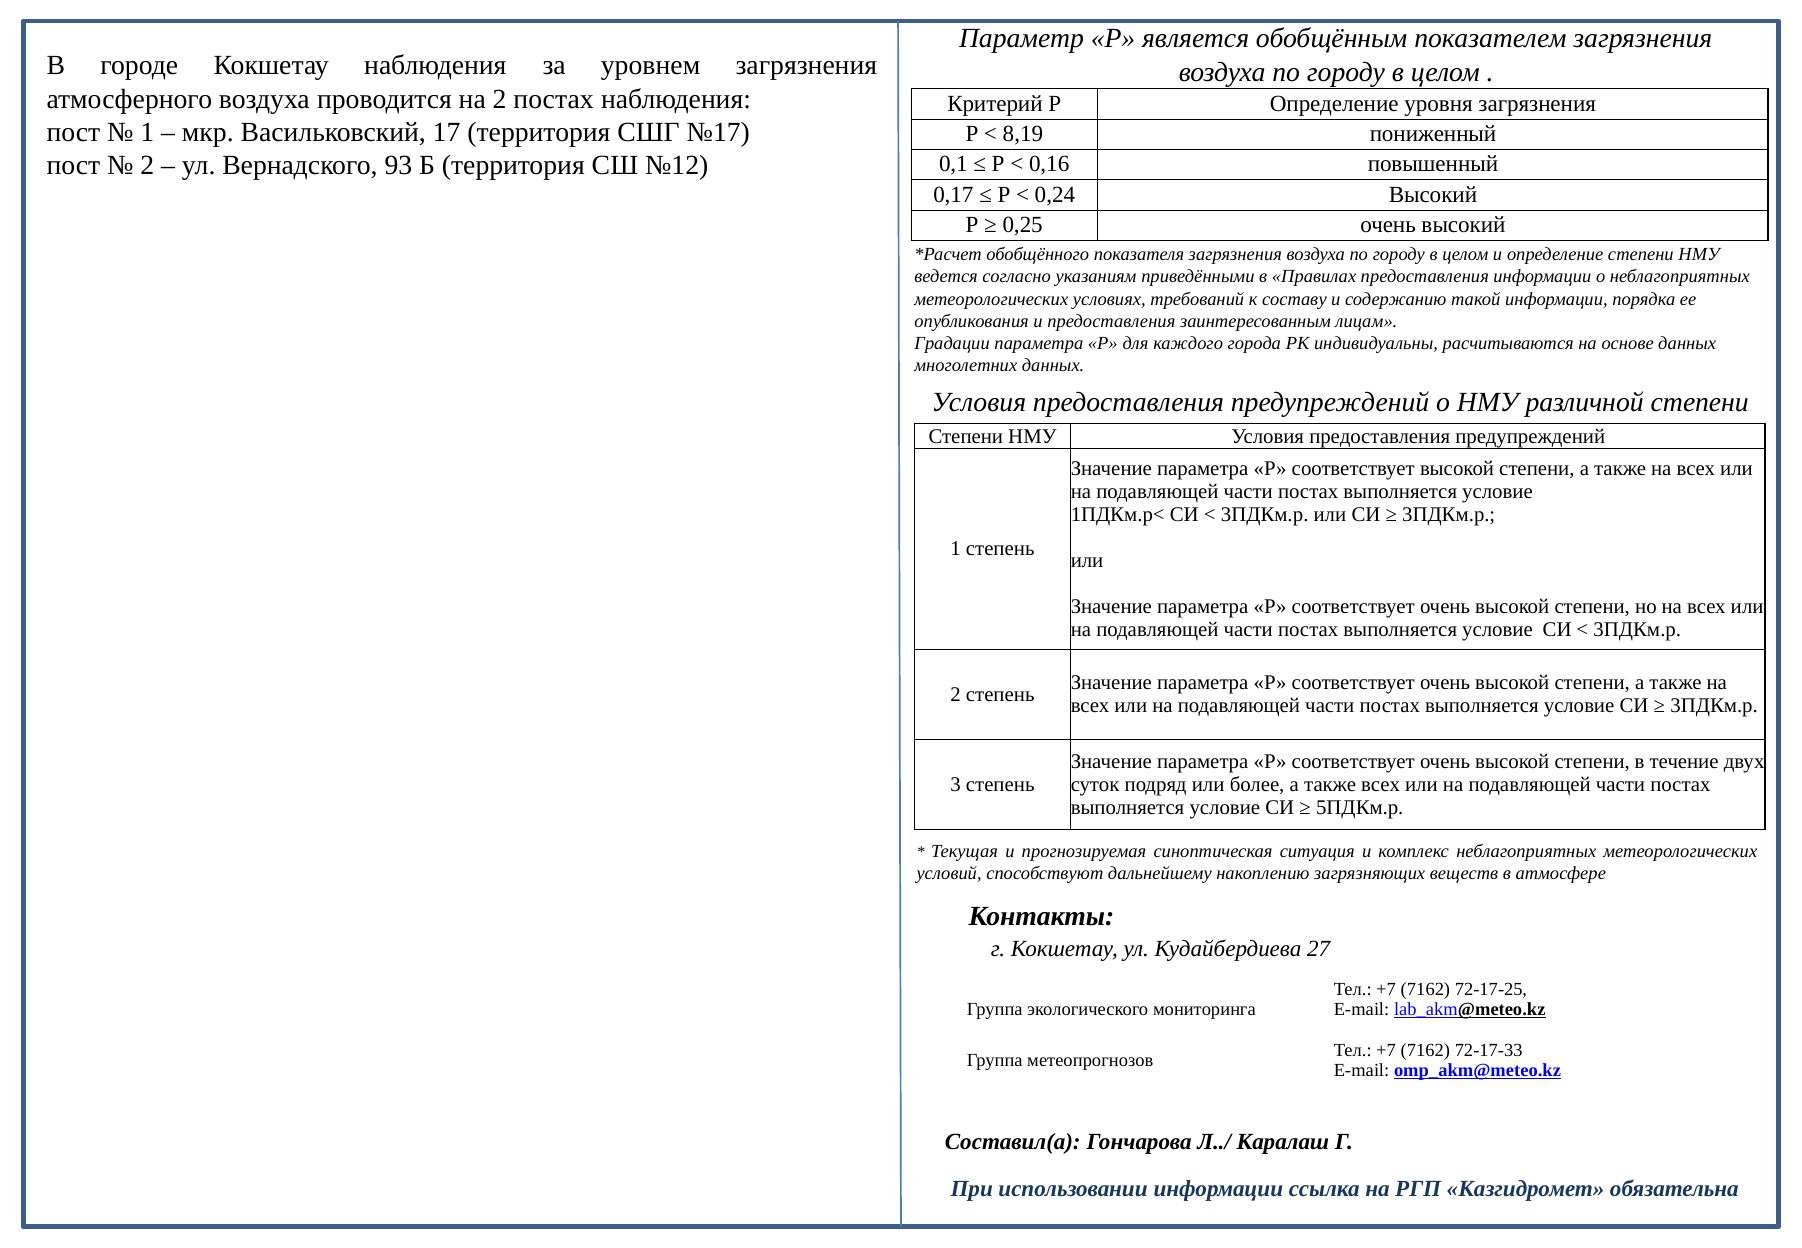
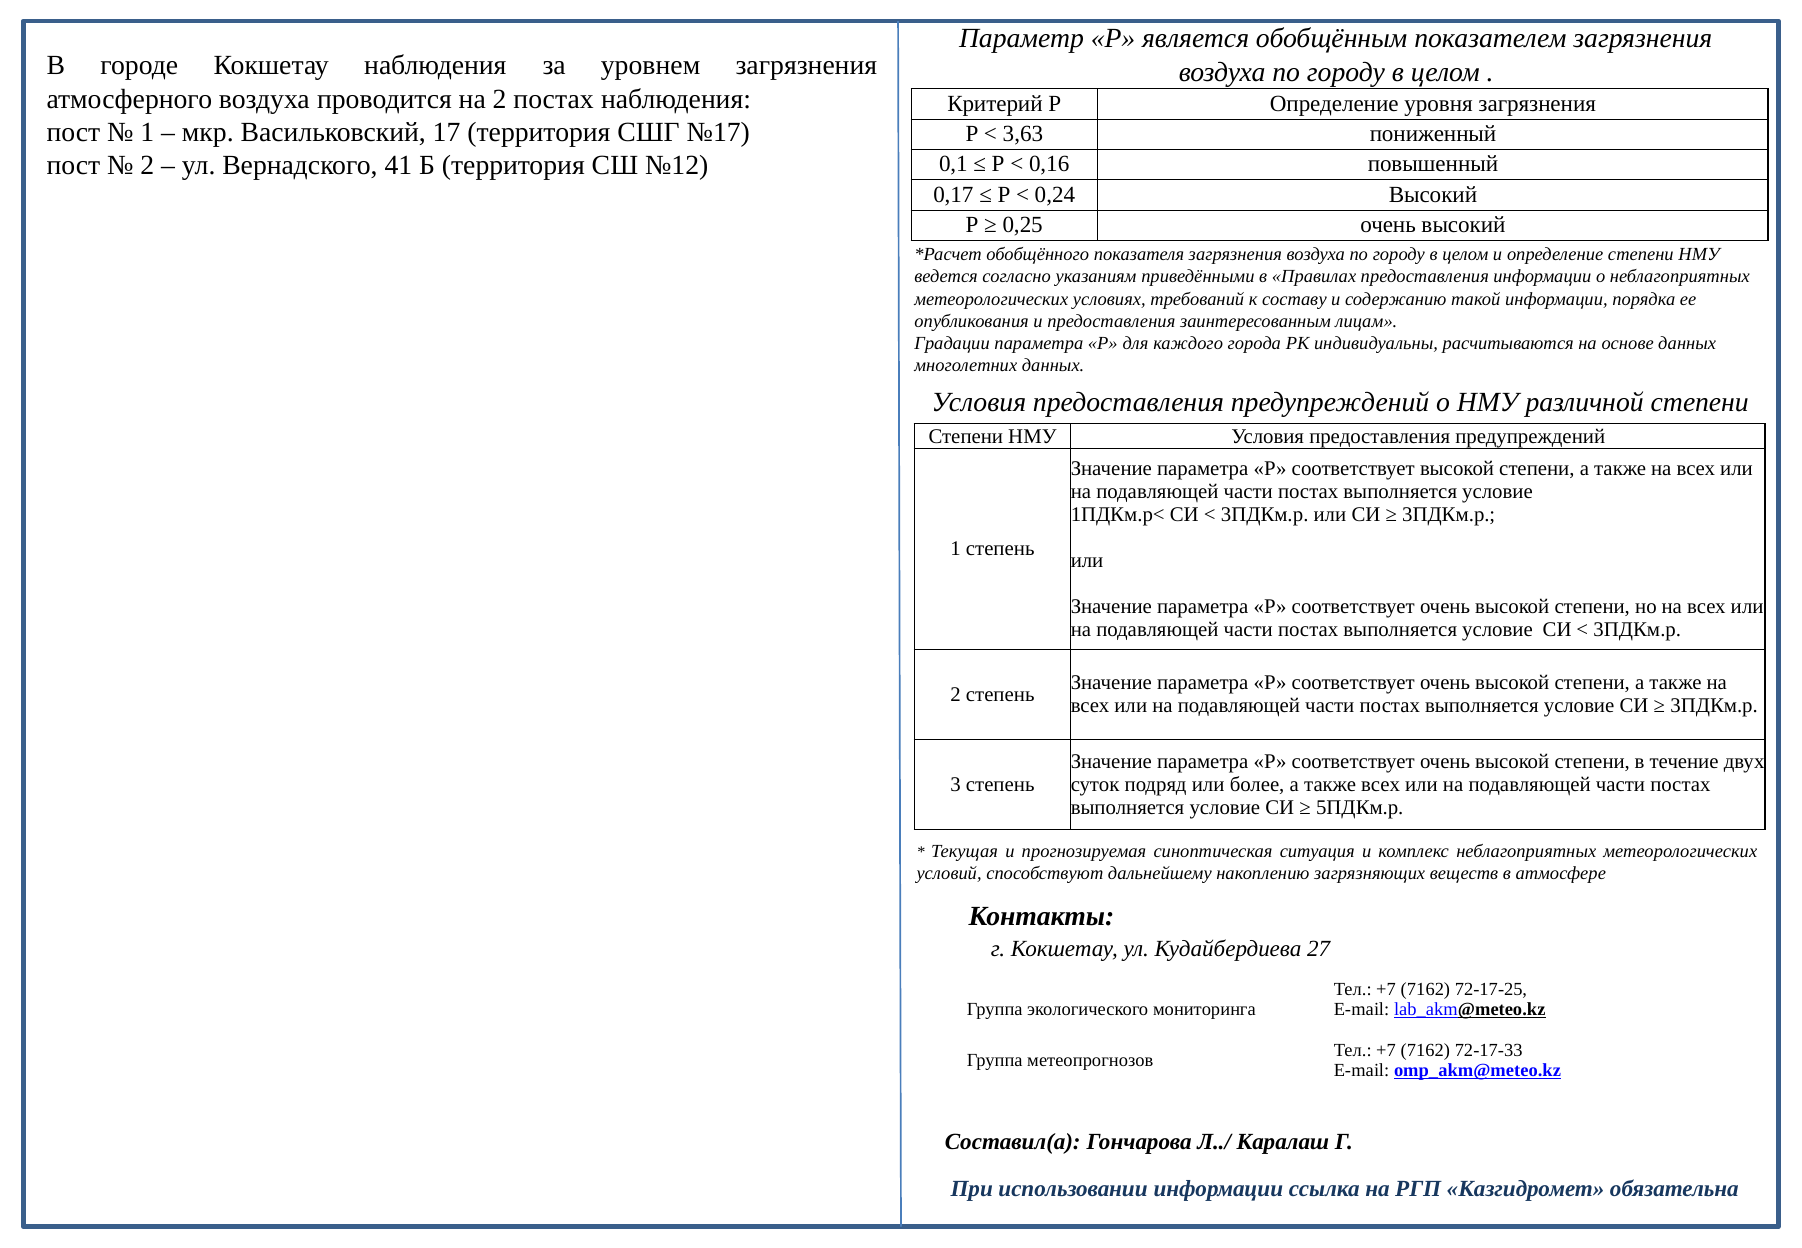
8,19: 8,19 -> 3,63
93: 93 -> 41
